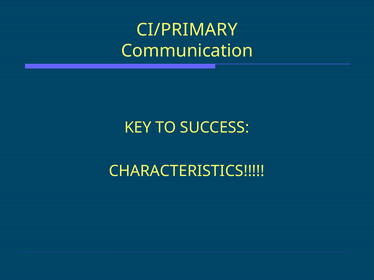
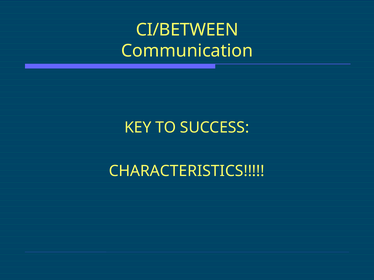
CI/PRIMARY: CI/PRIMARY -> CI/BETWEEN
